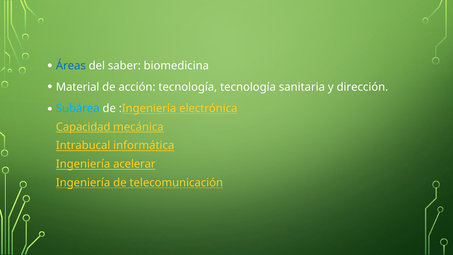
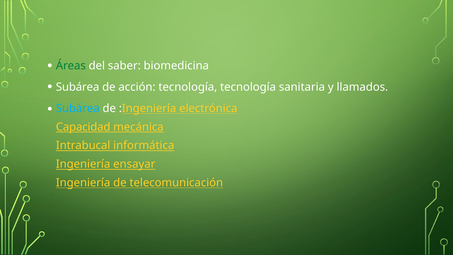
Áreas colour: blue -> green
Material at (78, 87): Material -> Subárea
dirección: dirección -> llamados
acelerar: acelerar -> ensayar
